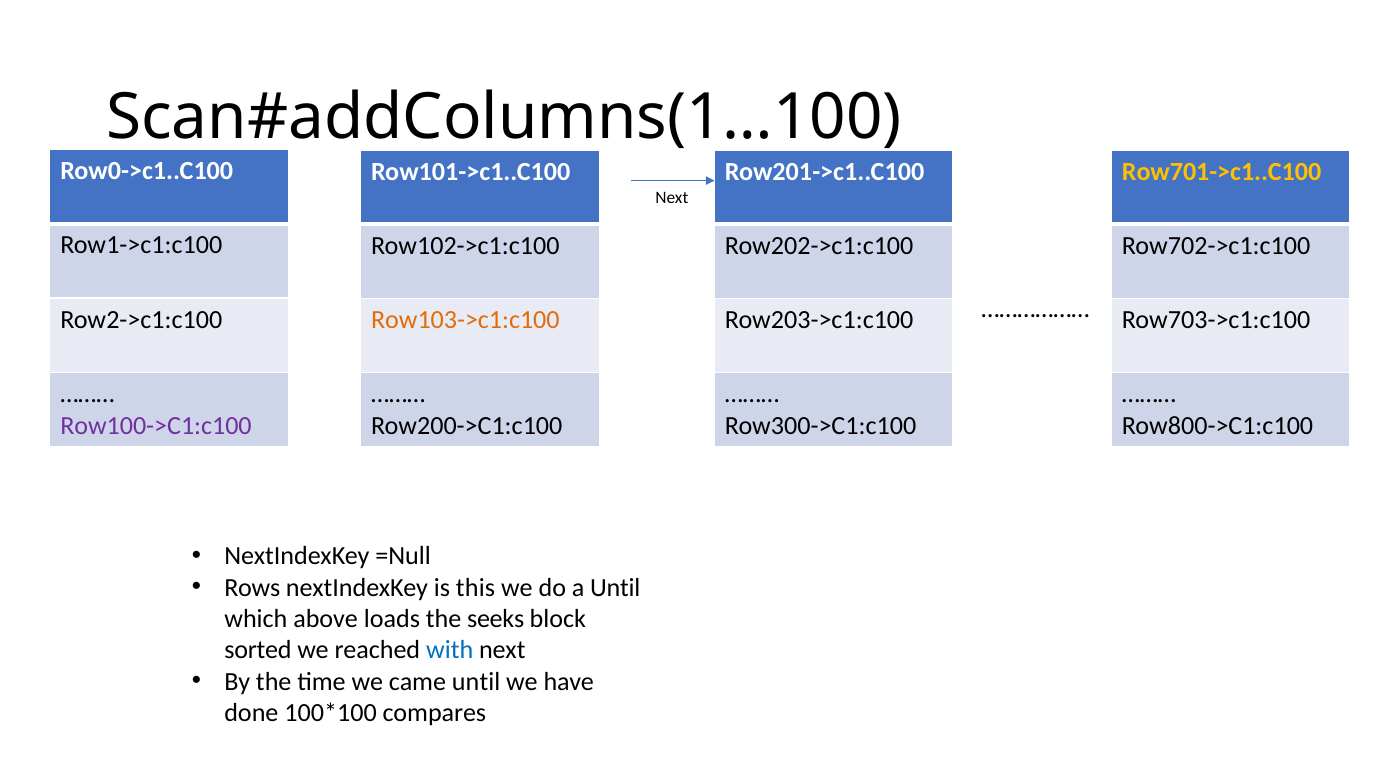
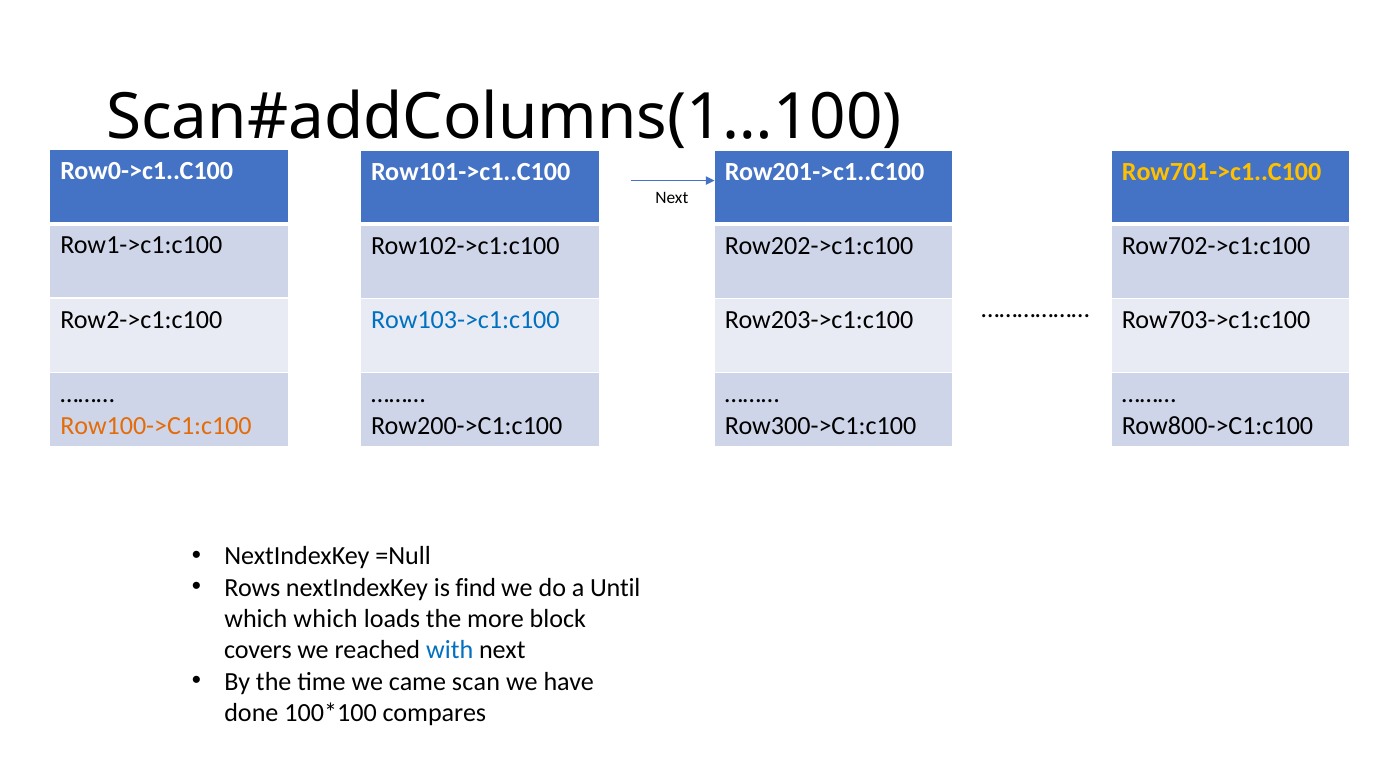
Row103->c1:c100 colour: orange -> blue
Row100->C1:c100 colour: purple -> orange
this: this -> find
which above: above -> which
seeks: seeks -> more
sorted: sorted -> covers
came until: until -> scan
